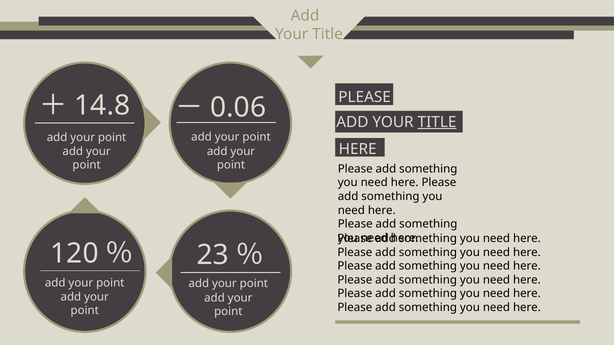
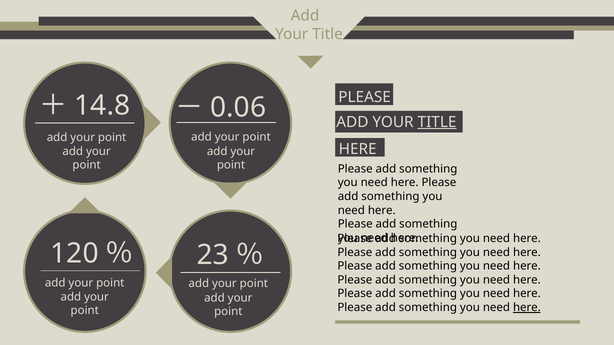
here at (527, 308) underline: none -> present
